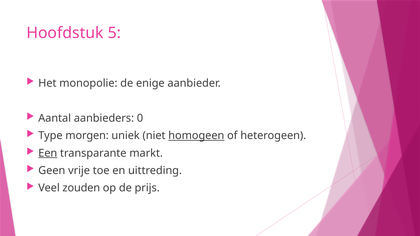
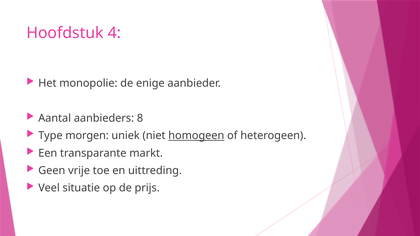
5: 5 -> 4
0: 0 -> 8
Een underline: present -> none
zouden: zouden -> situatie
